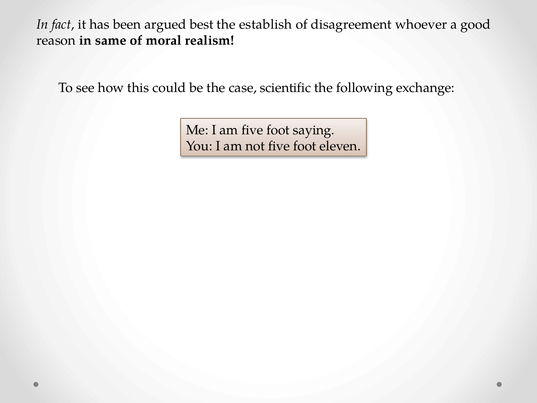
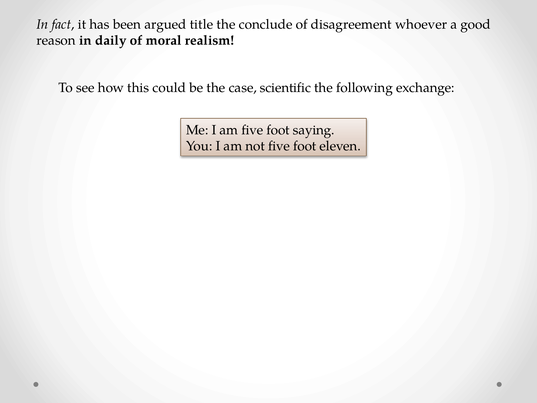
best: best -> title
establish: establish -> conclude
same: same -> daily
